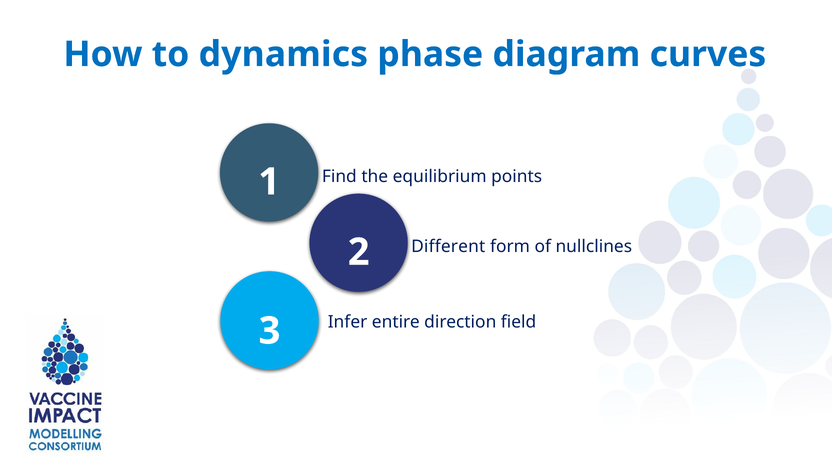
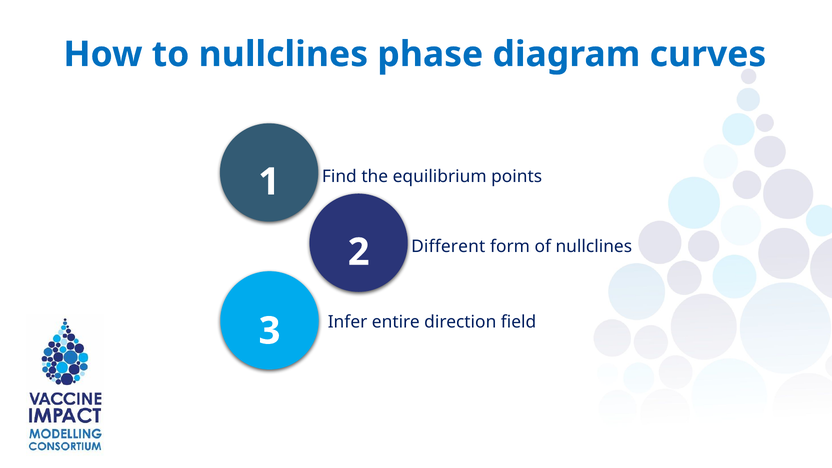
to dynamics: dynamics -> nullclines
